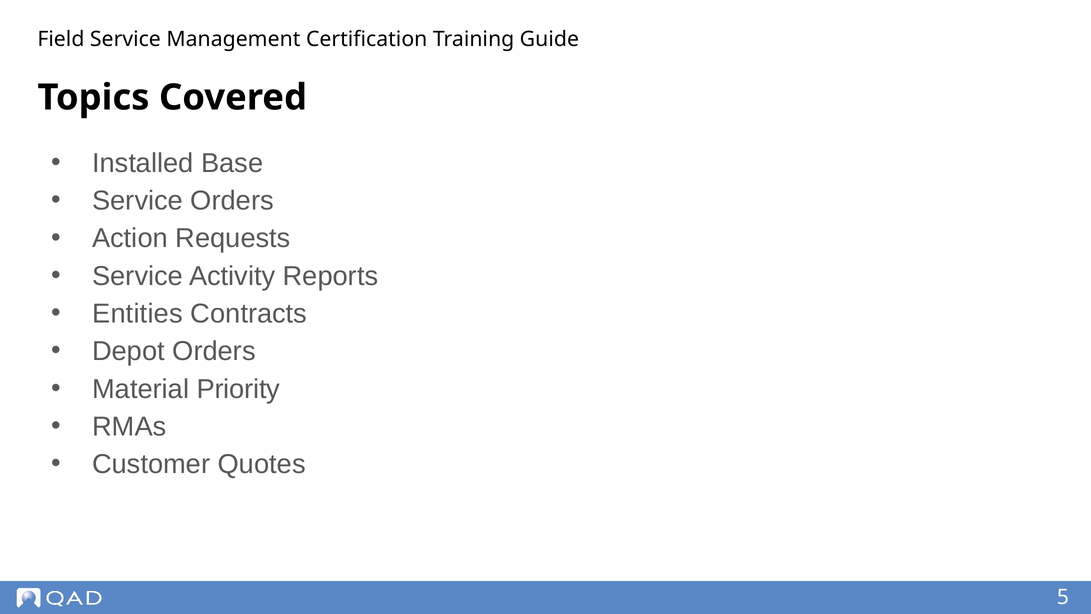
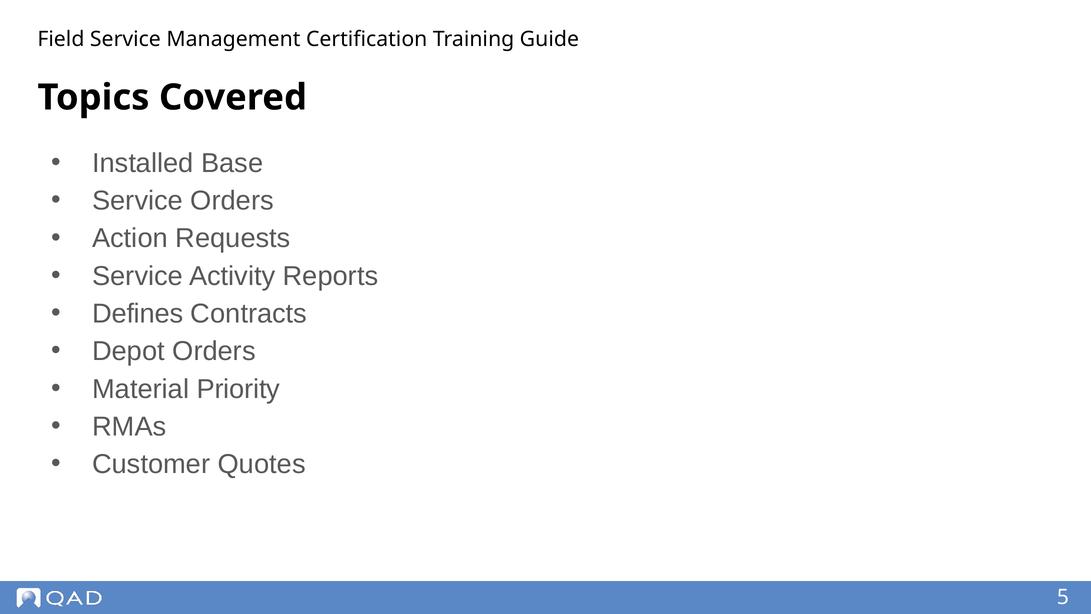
Entities: Entities -> Defines
